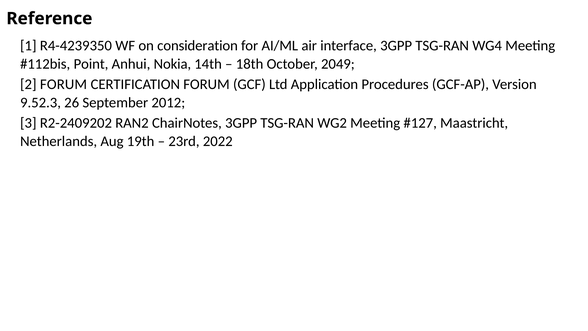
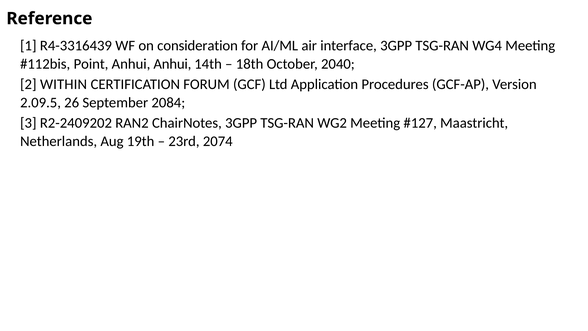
R4-4239350: R4-4239350 -> R4-3316439
Anhui Nokia: Nokia -> Anhui
2049: 2049 -> 2040
2 FORUM: FORUM -> WITHIN
9.52.3: 9.52.3 -> 2.09.5
2012: 2012 -> 2084
2022: 2022 -> 2074
